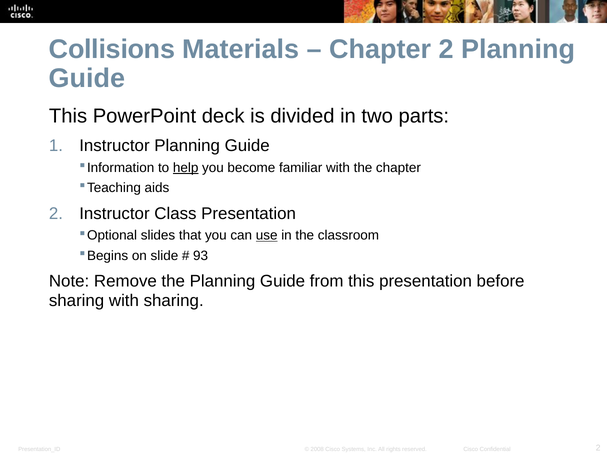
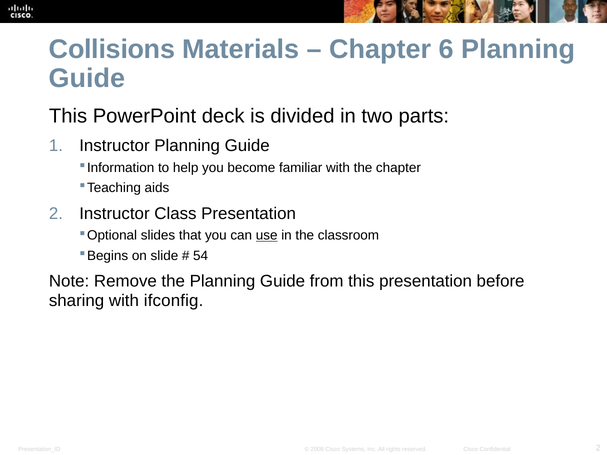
Chapter 2: 2 -> 6
help underline: present -> none
93: 93 -> 54
with sharing: sharing -> ifconfig
